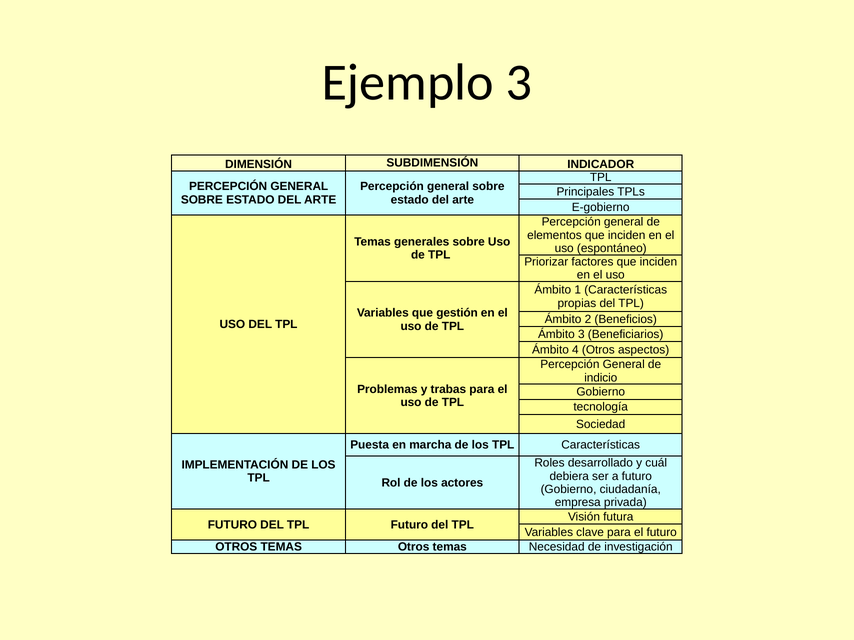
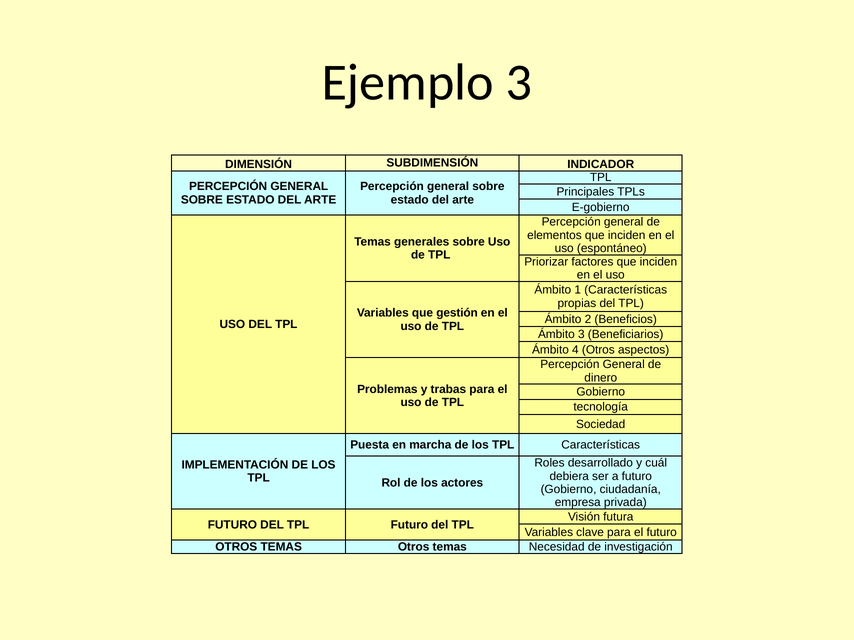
indicio: indicio -> dinero
